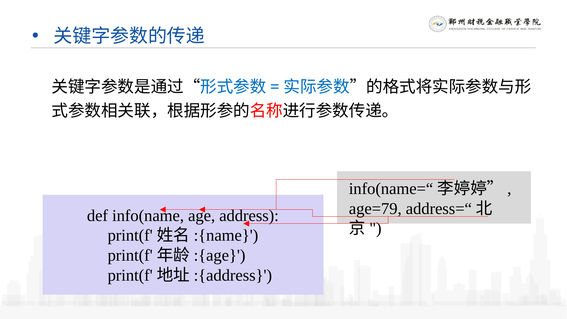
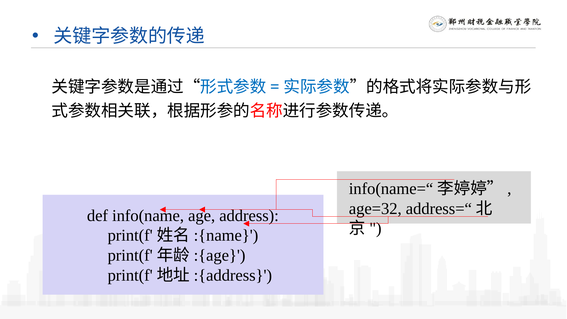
age=79: age=79 -> age=32
